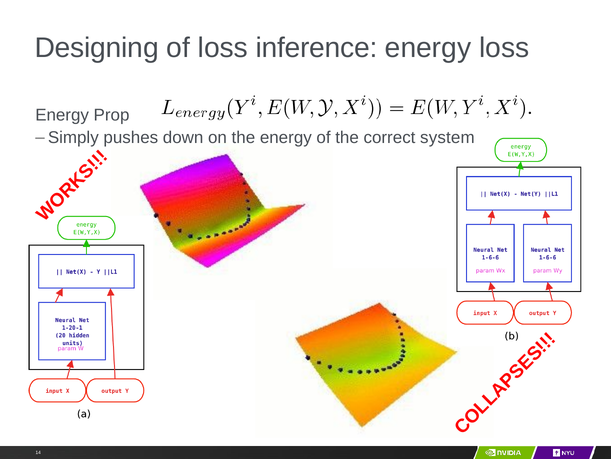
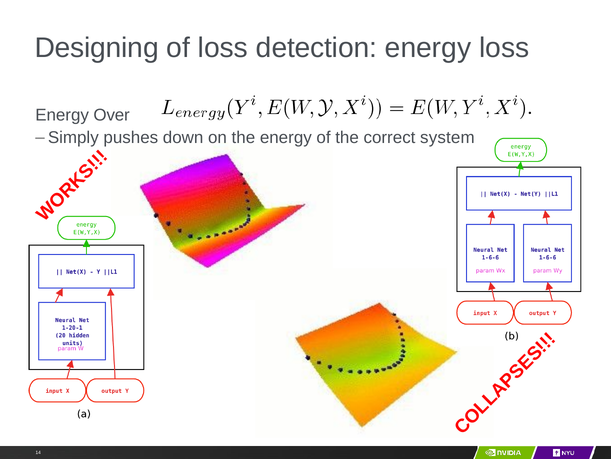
inference: inference -> detection
Prop: Prop -> Over
